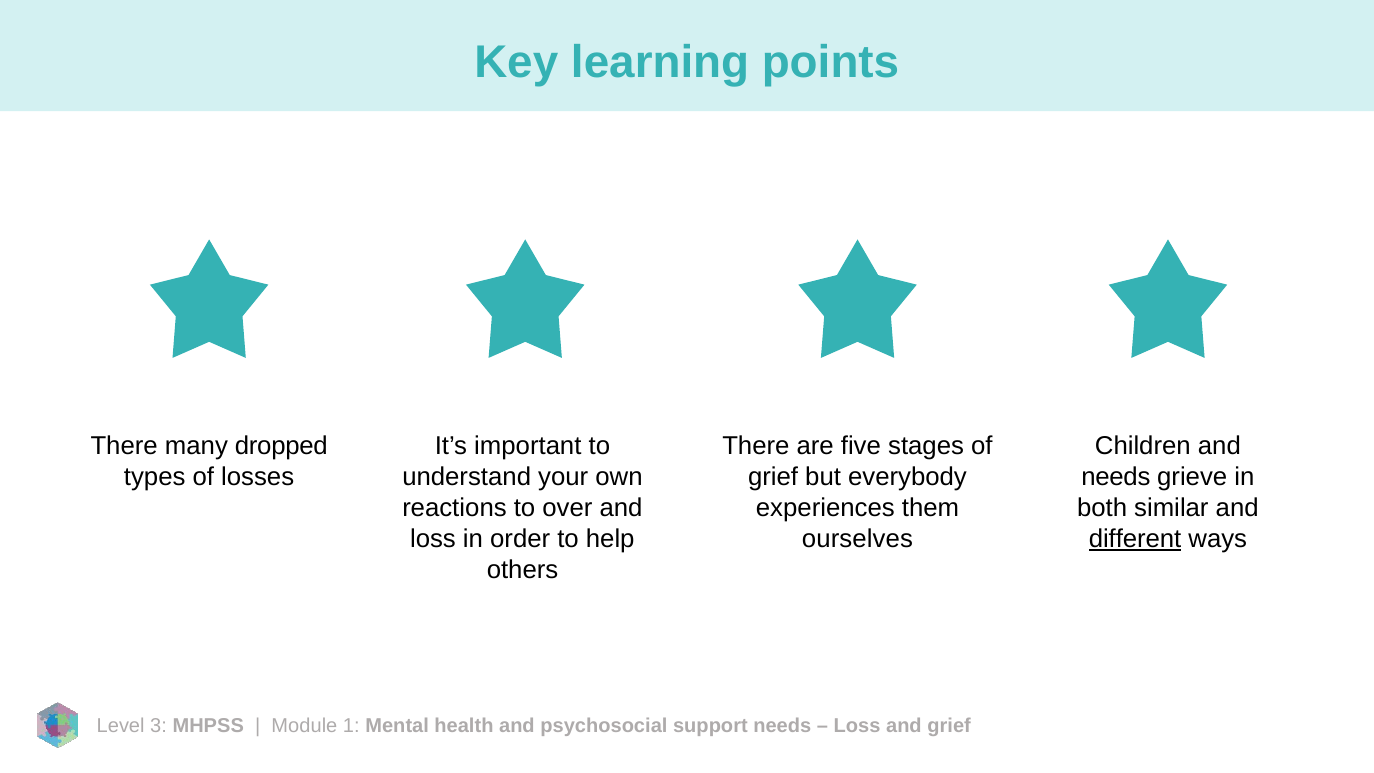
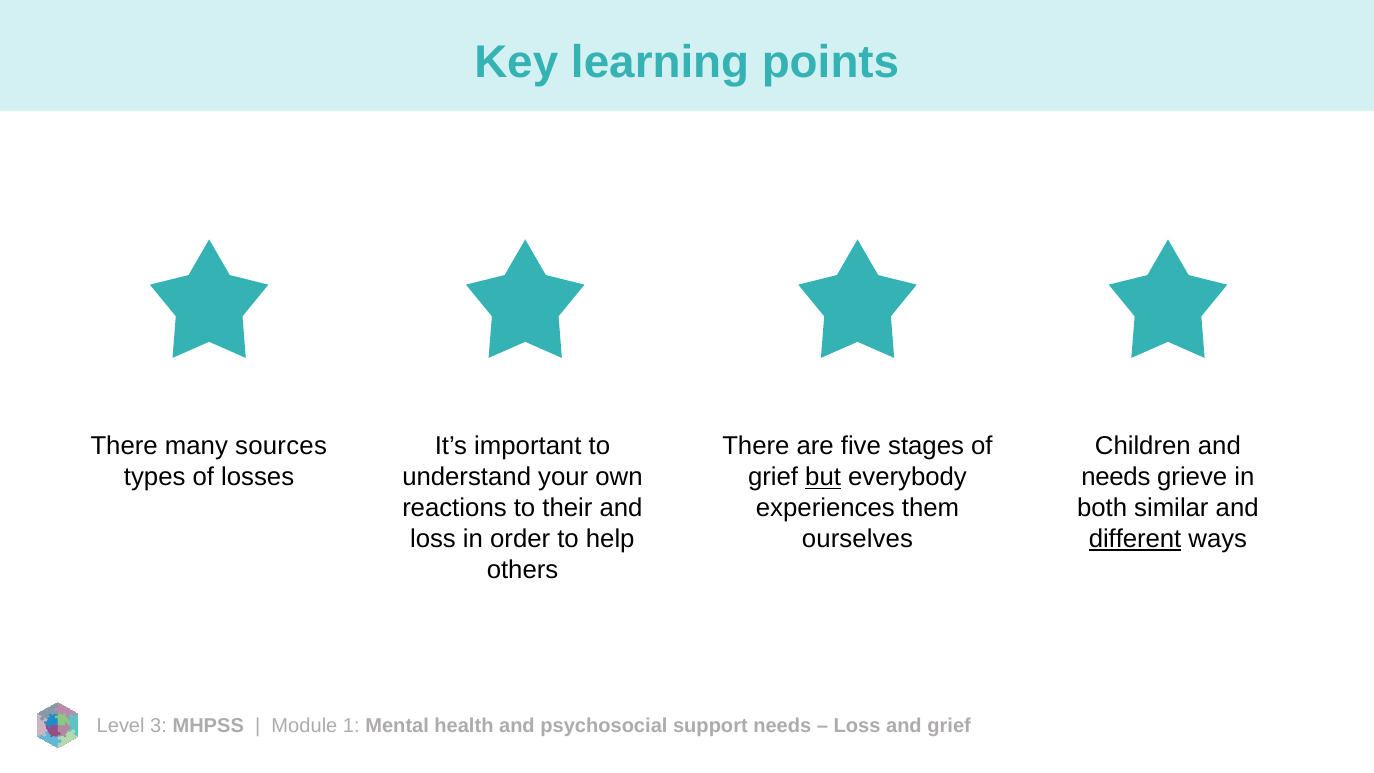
dropped: dropped -> sources
but underline: none -> present
over: over -> their
